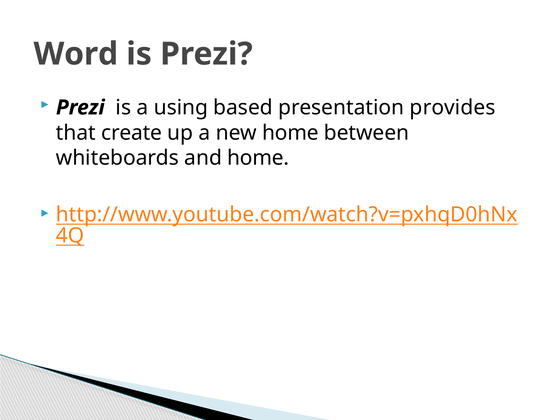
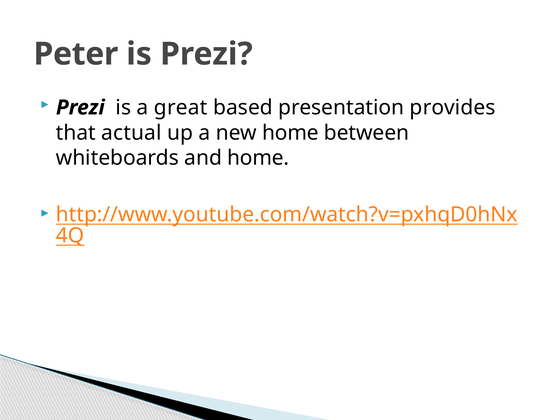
Word: Word -> Peter
using: using -> great
create: create -> actual
